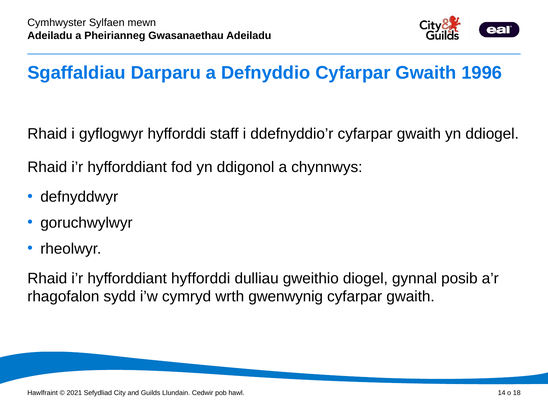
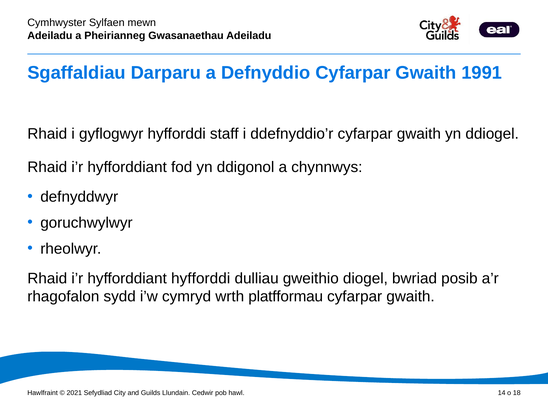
1996: 1996 -> 1991
gynnal: gynnal -> bwriad
gwenwynig: gwenwynig -> platfformau
